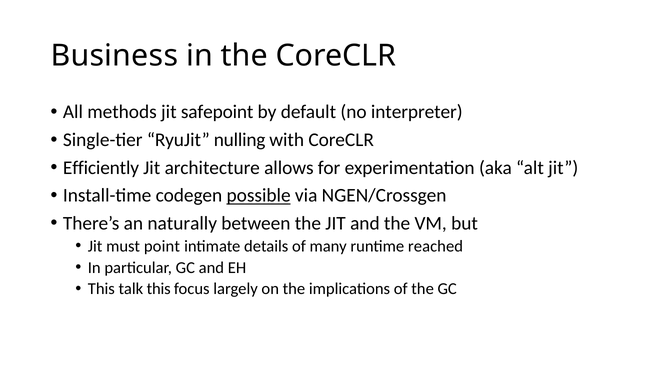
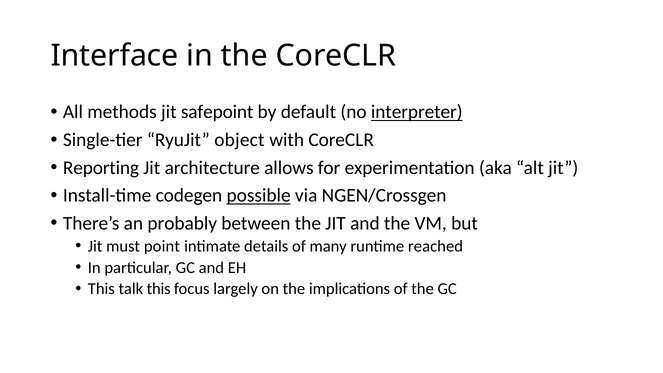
Business: Business -> Interface
interpreter underline: none -> present
nulling: nulling -> object
Efficiently: Efficiently -> Reporting
naturally: naturally -> probably
